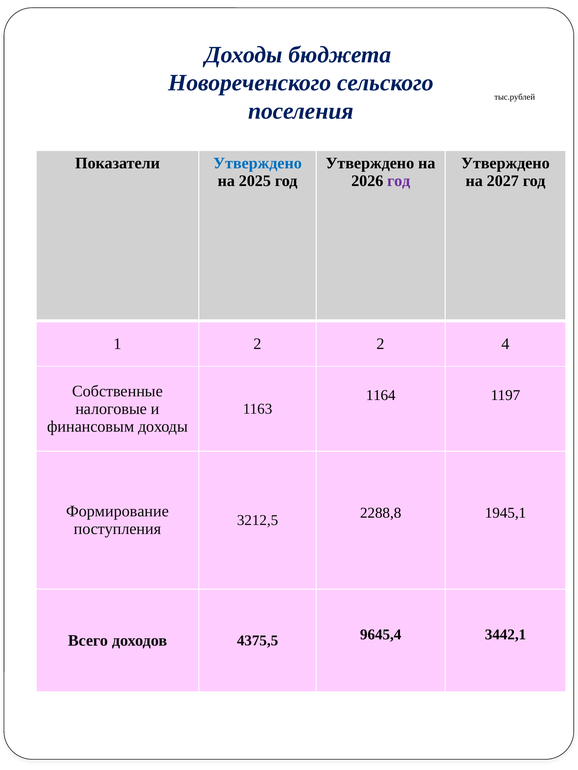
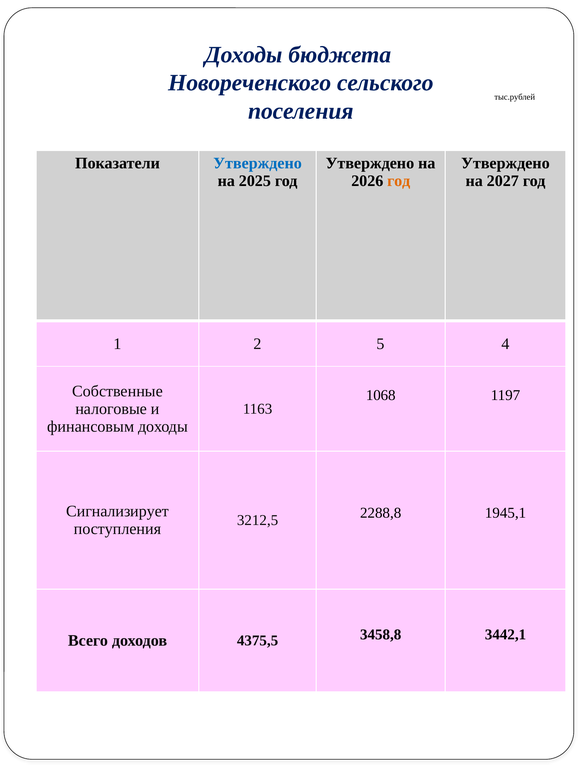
год at (399, 181) colour: purple -> orange
2 2: 2 -> 5
1164: 1164 -> 1068
Формирование: Формирование -> Сигнализирует
9645,4: 9645,4 -> 3458,8
